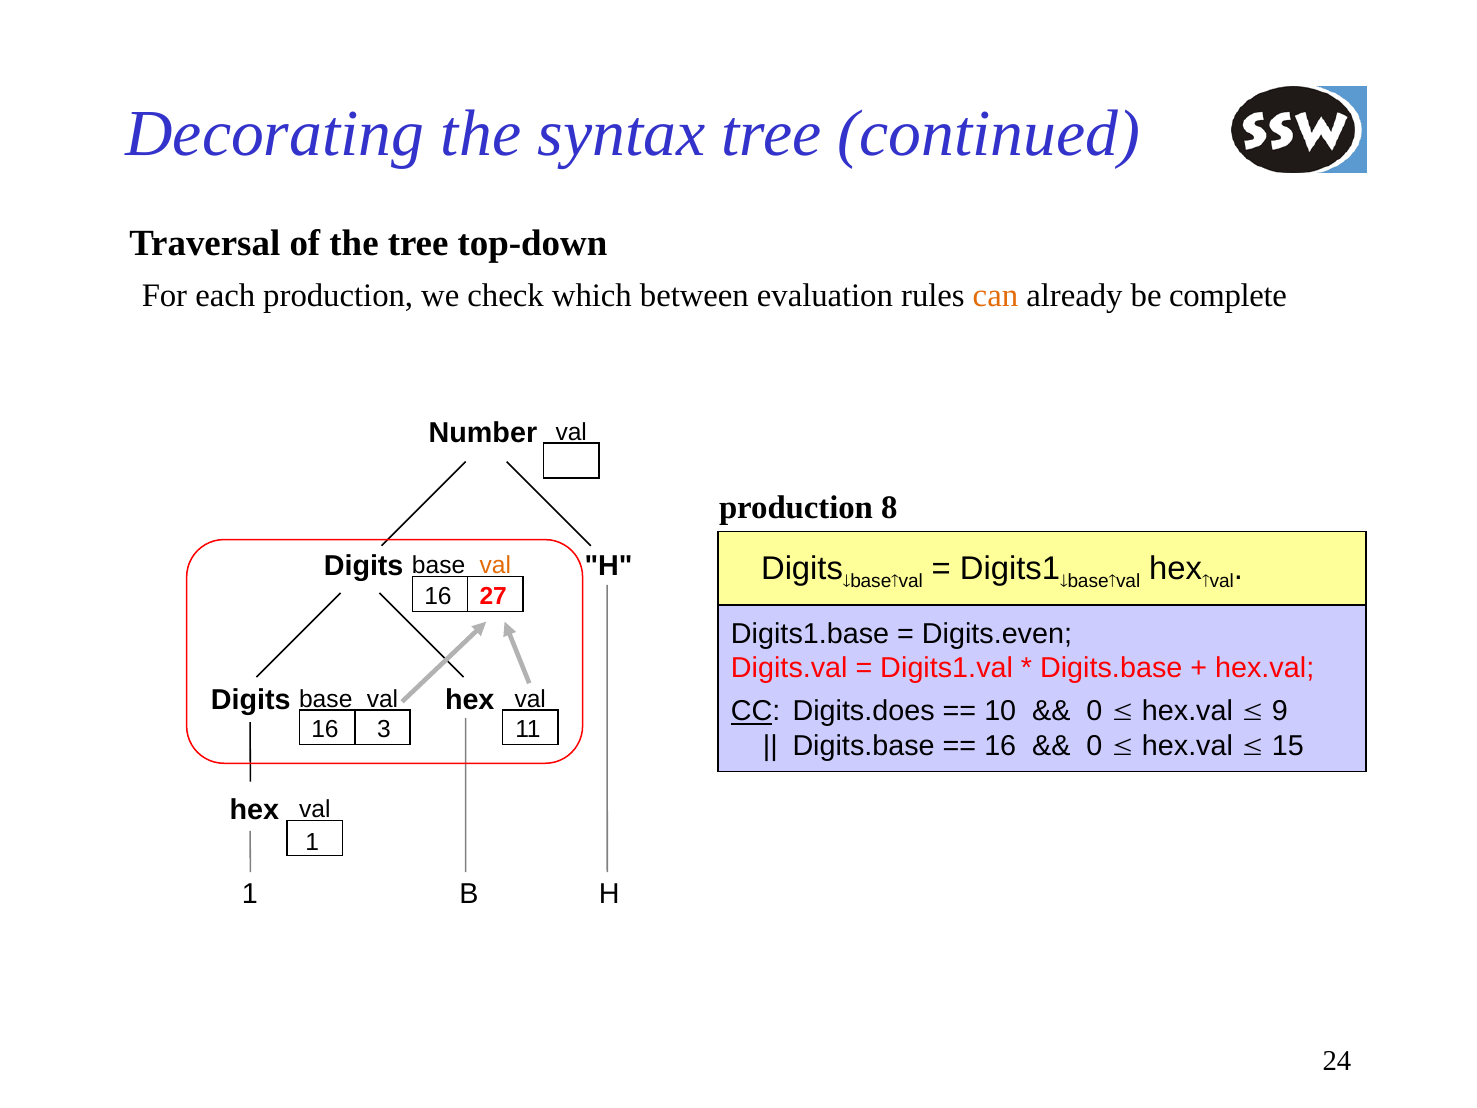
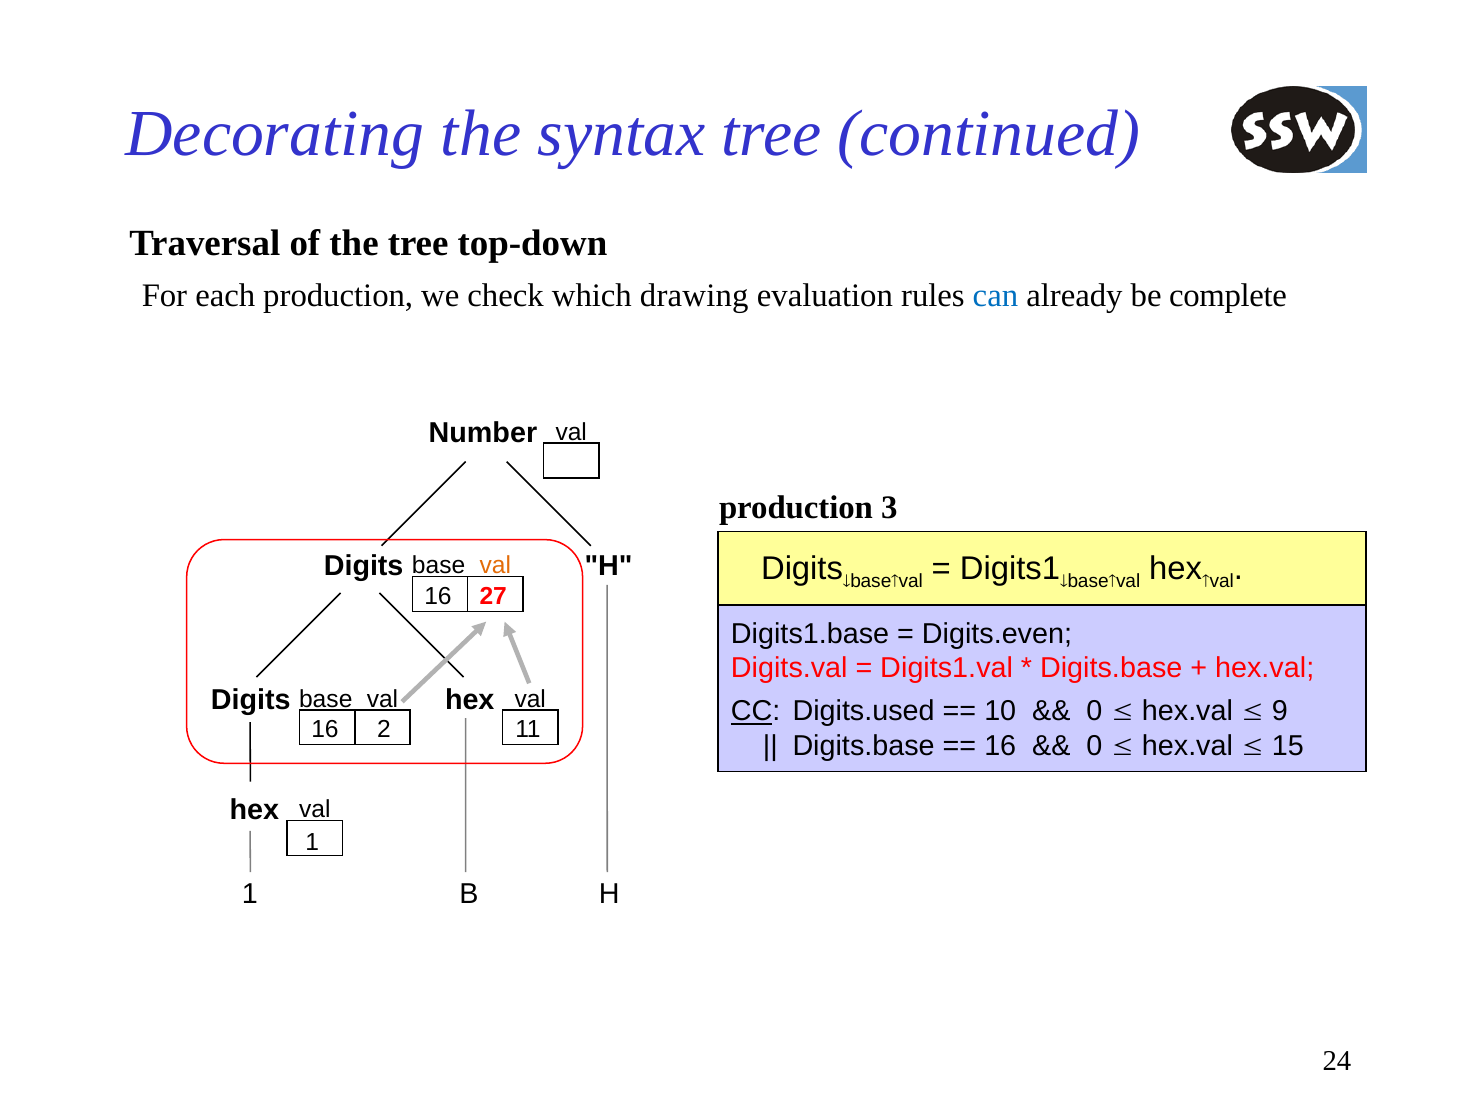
between: between -> drawing
can colour: orange -> blue
8: 8 -> 3
Digits.does: Digits.does -> Digits.used
3: 3 -> 2
